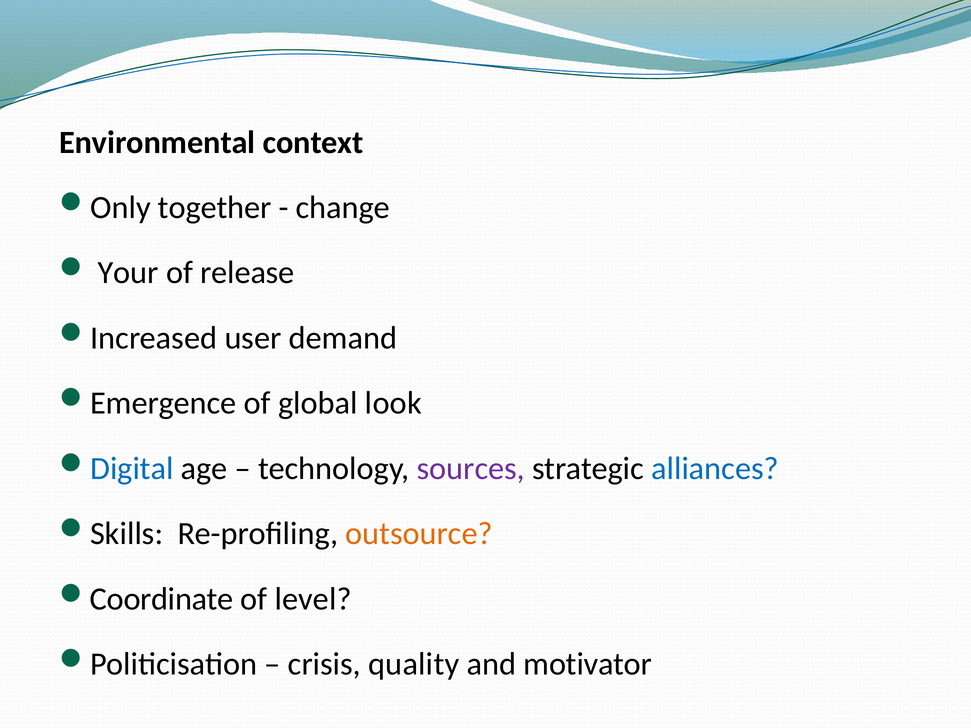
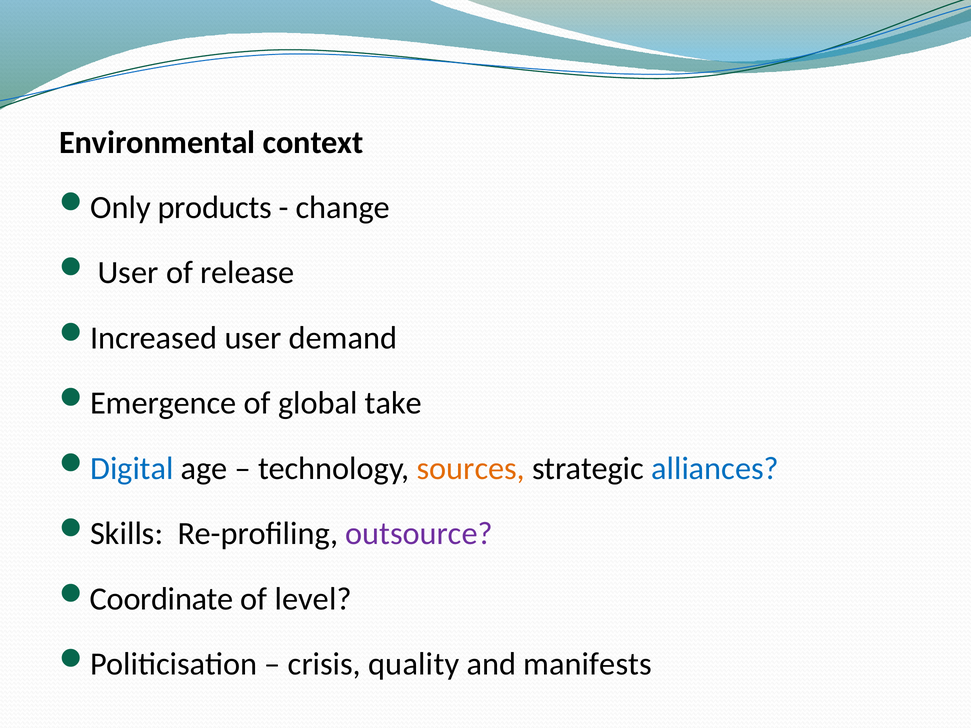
together: together -> products
Your at (128, 273): Your -> User
look: look -> take
sources colour: purple -> orange
outsource colour: orange -> purple
motivator: motivator -> manifests
